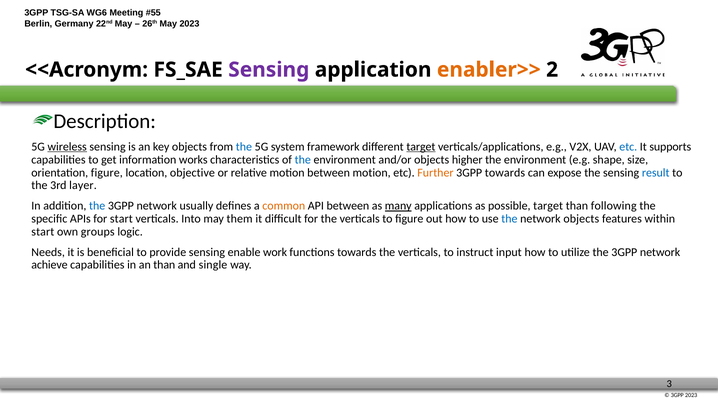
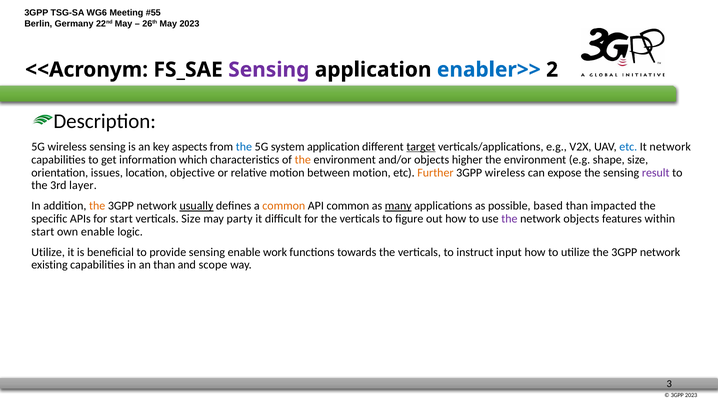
enabler>> colour: orange -> blue
wireless at (67, 147) underline: present -> none
key objects: objects -> aspects
system framework: framework -> application
It supports: supports -> network
works: works -> which
the at (303, 160) colour: blue -> orange
orientation figure: figure -> issues
3GPP towards: towards -> wireless
result colour: blue -> purple
the at (97, 206) colour: blue -> orange
usually underline: none -> present
API between: between -> common
possible target: target -> based
following: following -> impacted
verticals Into: Into -> Size
them: them -> party
the at (509, 219) colour: blue -> purple
own groups: groups -> enable
Needs at (48, 252): Needs -> Utilize
achieve: achieve -> existing
single: single -> scope
